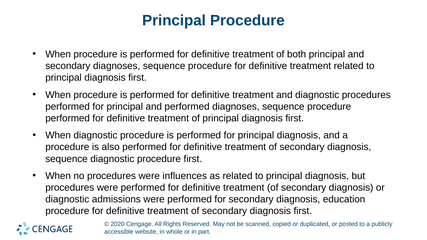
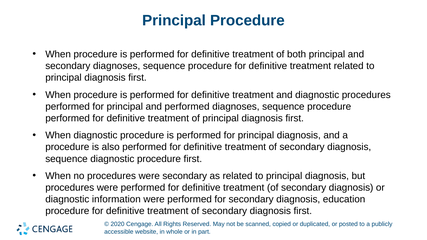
were influences: influences -> secondary
admissions: admissions -> information
